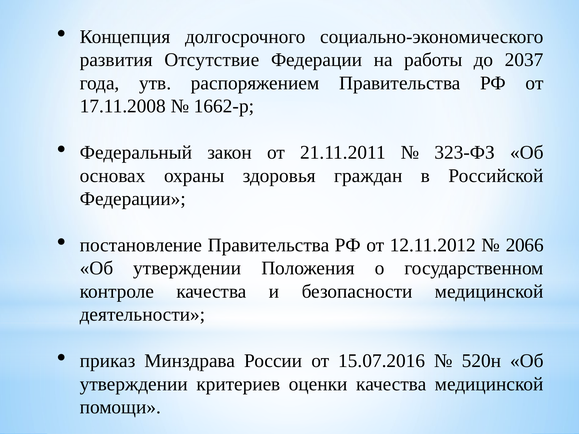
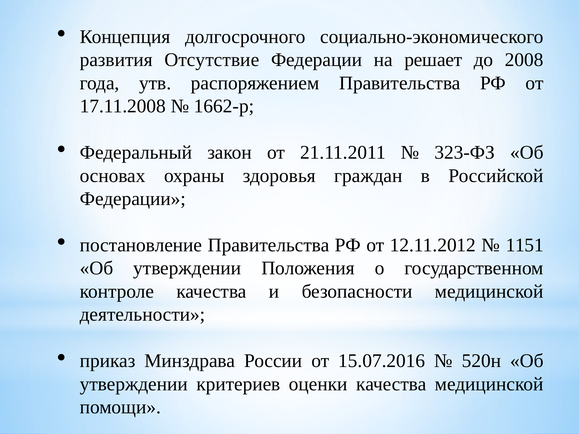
работы: работы -> решает
2037: 2037 -> 2008
2066: 2066 -> 1151
